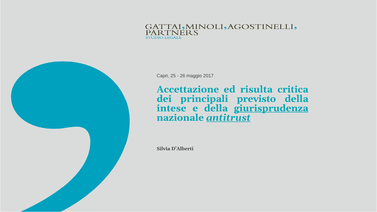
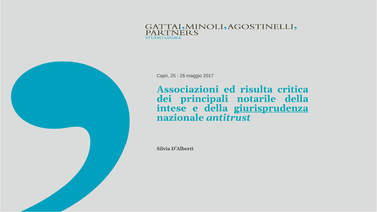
Accettazione: Accettazione -> Associazioni
previsto: previsto -> notarile
antitrust underline: present -> none
